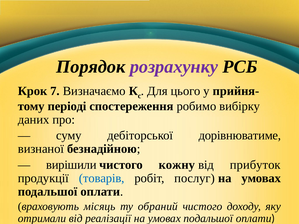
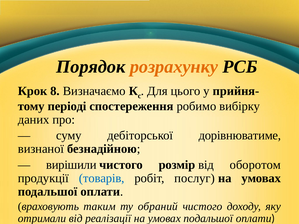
розрахунку colour: purple -> orange
7: 7 -> 8
кожну: кожну -> розмір
прибуток: прибуток -> оборотом
місяць: місяць -> таким
